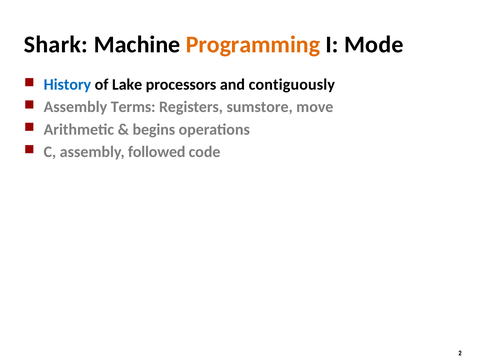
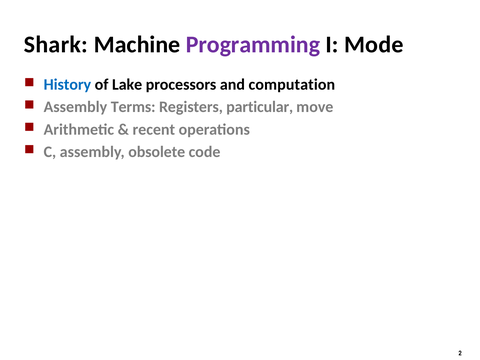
Programming colour: orange -> purple
contiguously: contiguously -> computation
sumstore: sumstore -> particular
begins: begins -> recent
followed: followed -> obsolete
